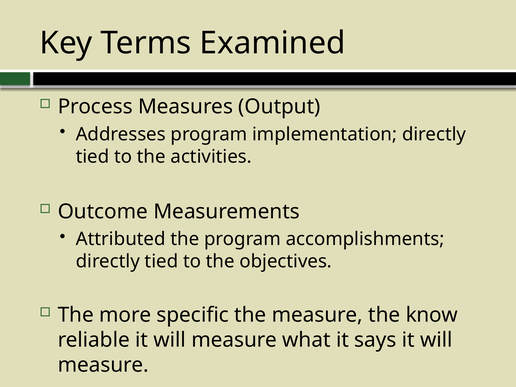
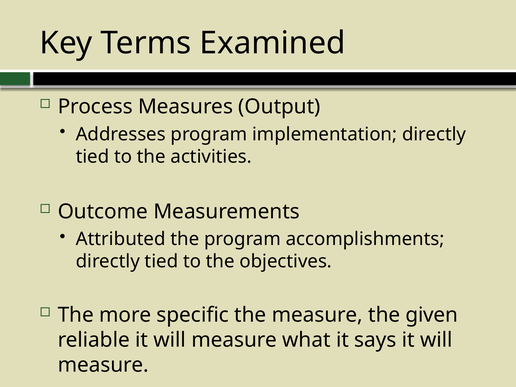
know: know -> given
